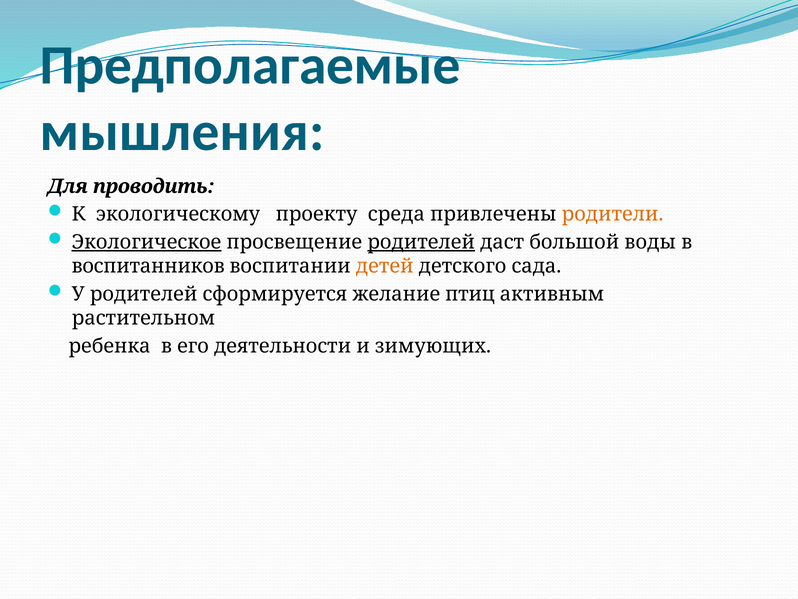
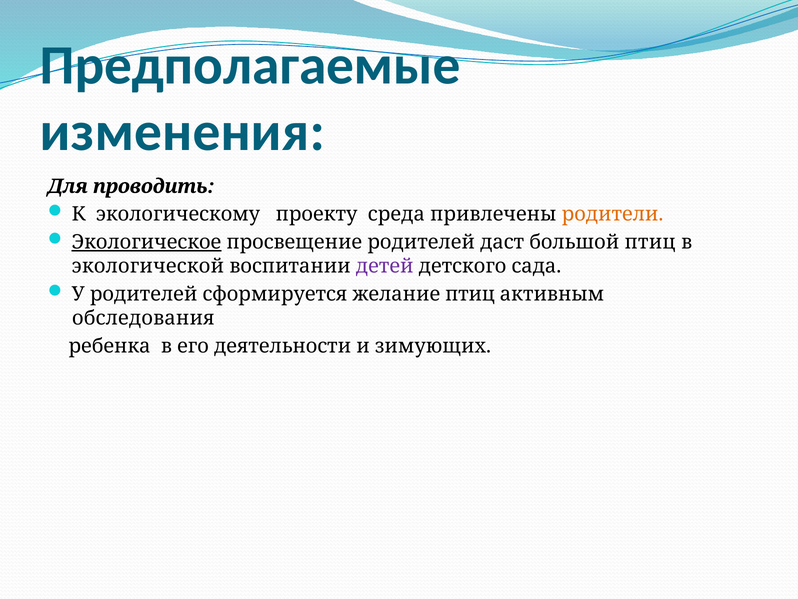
мышления: мышления -> изменения
родителей at (421, 242) underline: present -> none
большой воды: воды -> птиц
воспитанников: воспитанников -> экологической
детей colour: orange -> purple
растительном: растительном -> обследования
